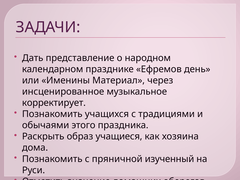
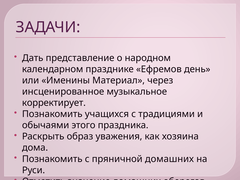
учащиеся: учащиеся -> уважения
пряничной изученный: изученный -> домашних
